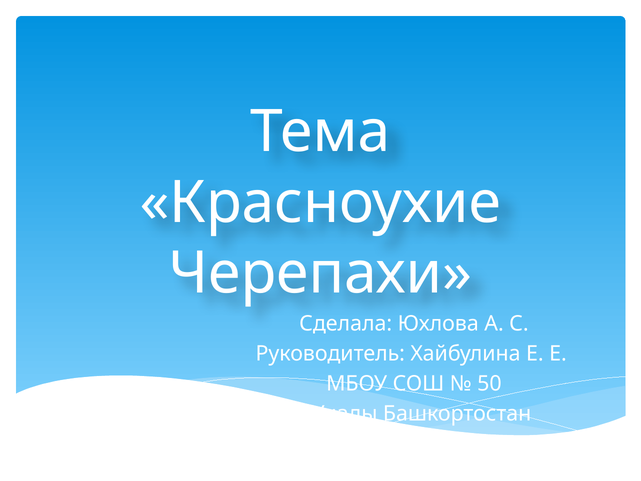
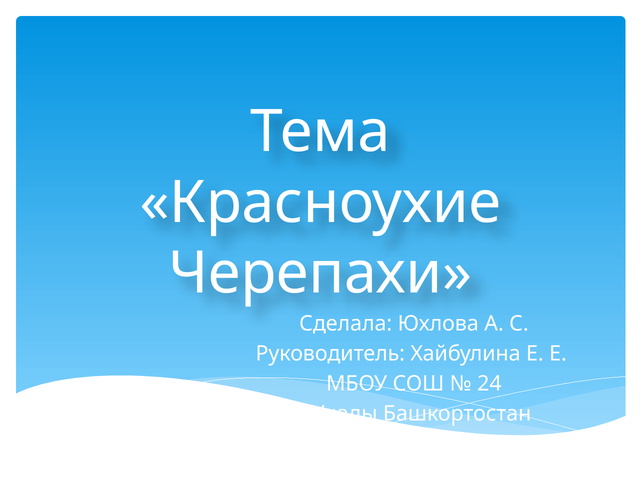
50: 50 -> 24
